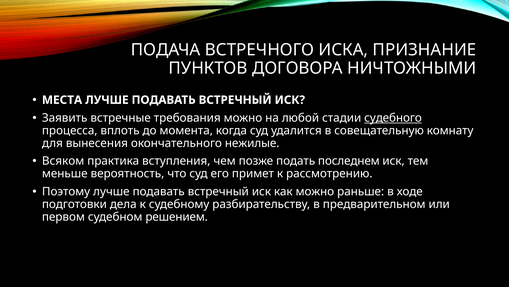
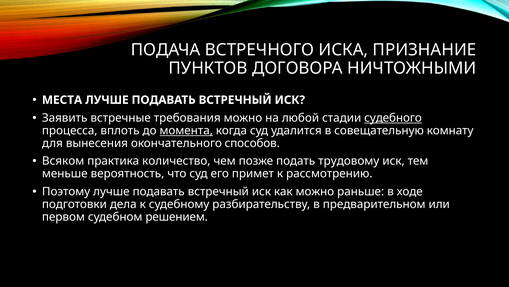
момента underline: none -> present
нежилые: нежилые -> способов
вступления: вступления -> количество
последнем: последнем -> трудовому
